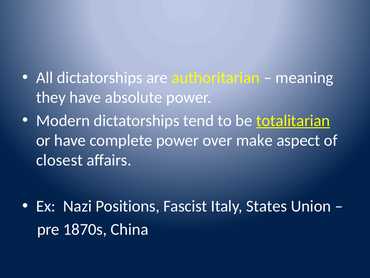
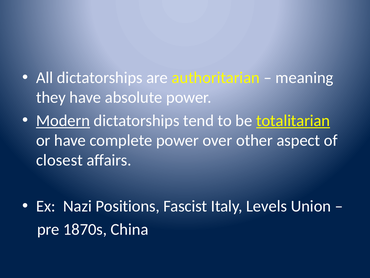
Modern underline: none -> present
make: make -> other
States: States -> Levels
